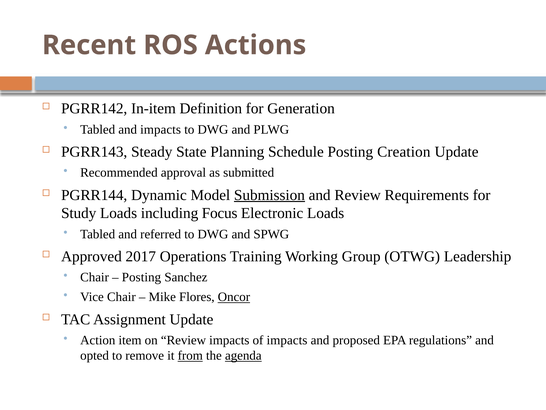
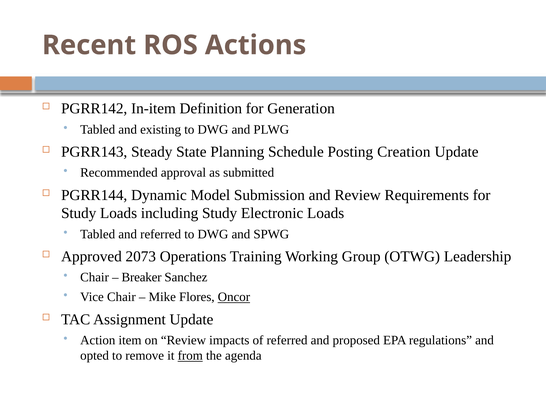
and impacts: impacts -> existing
Submission underline: present -> none
including Focus: Focus -> Study
2017: 2017 -> 2073
Posting at (141, 277): Posting -> Breaker
of impacts: impacts -> referred
agenda underline: present -> none
